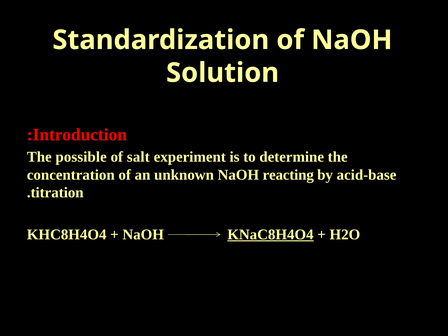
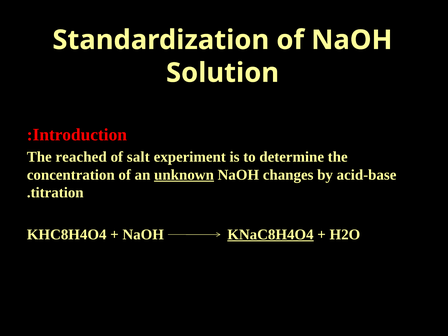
possible: possible -> reached
unknown underline: none -> present
reacting: reacting -> changes
